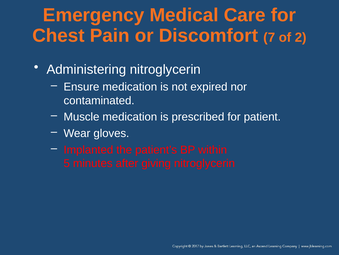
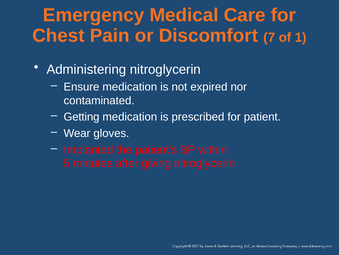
2: 2 -> 1
Muscle: Muscle -> Getting
